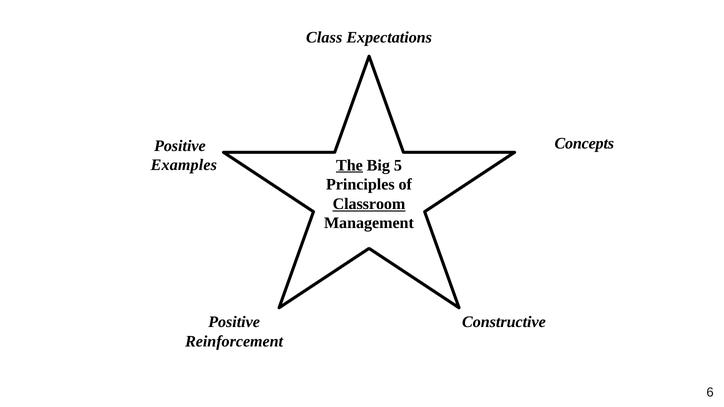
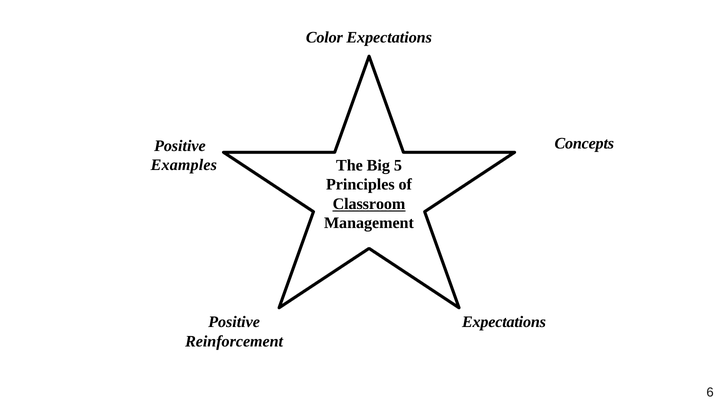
Class: Class -> Color
The underline: present -> none
Constructive at (504, 322): Constructive -> Expectations
